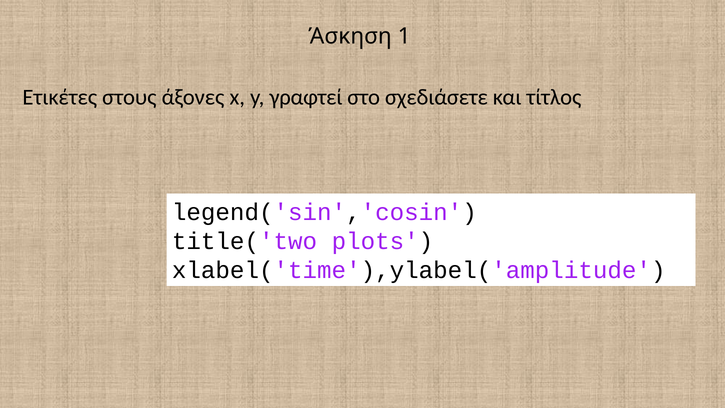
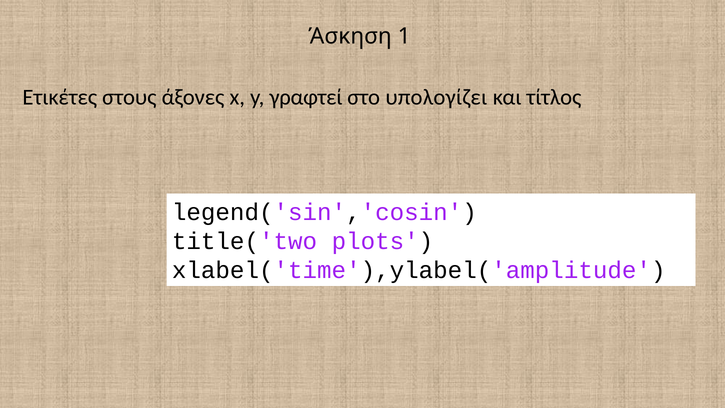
σχεδιάσετε: σχεδιάσετε -> υπολογίζει
